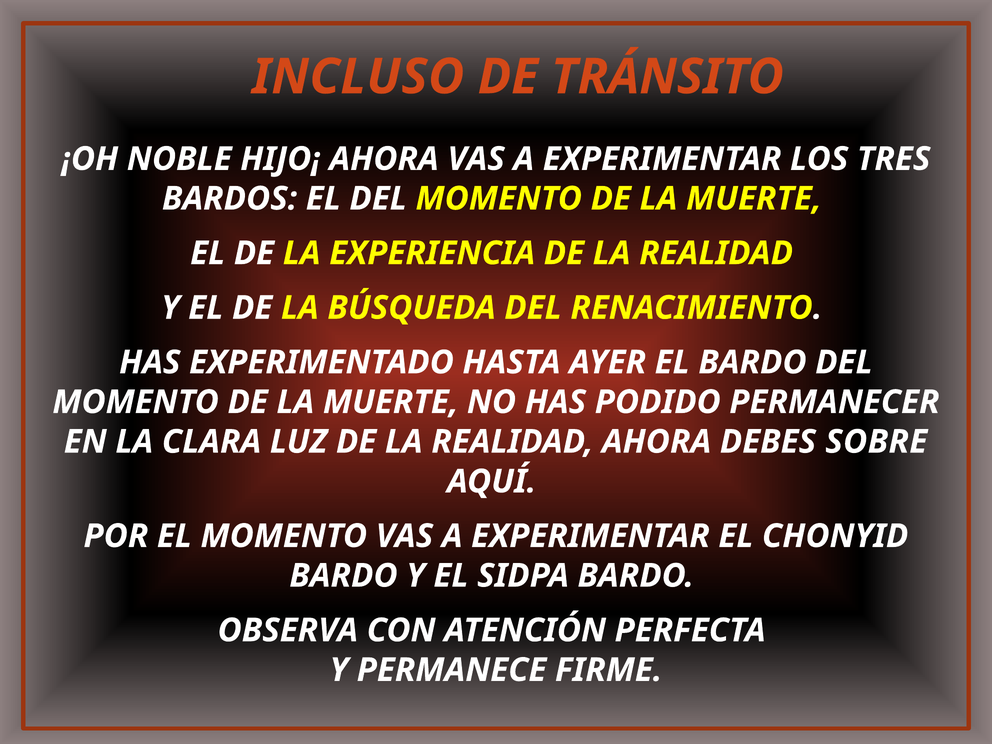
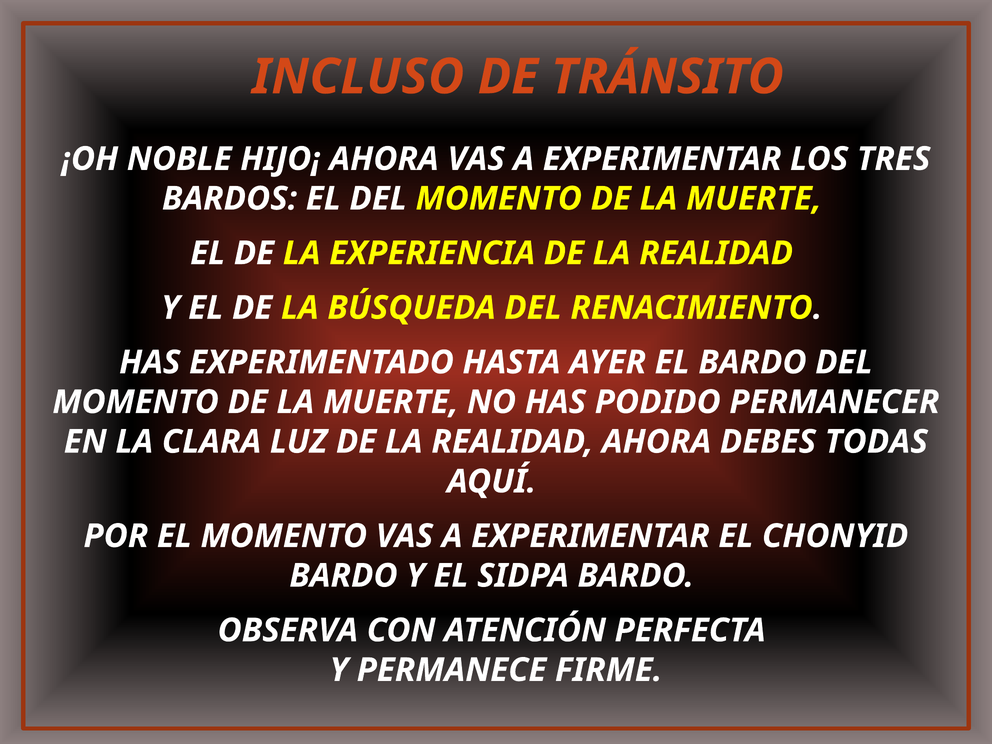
SOBRE: SOBRE -> TODAS
